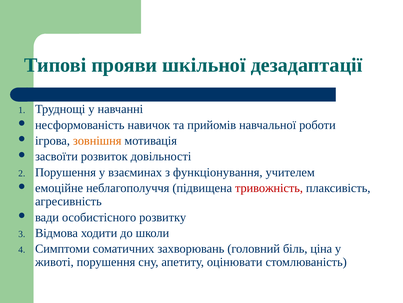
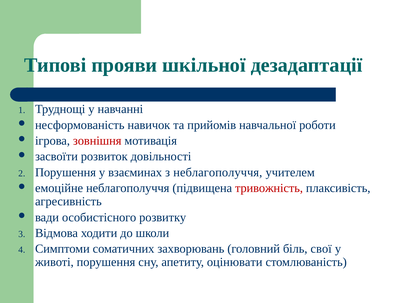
зовнішня colour: orange -> red
з функціонування: функціонування -> неблагополуччя
ціна: ціна -> свої
